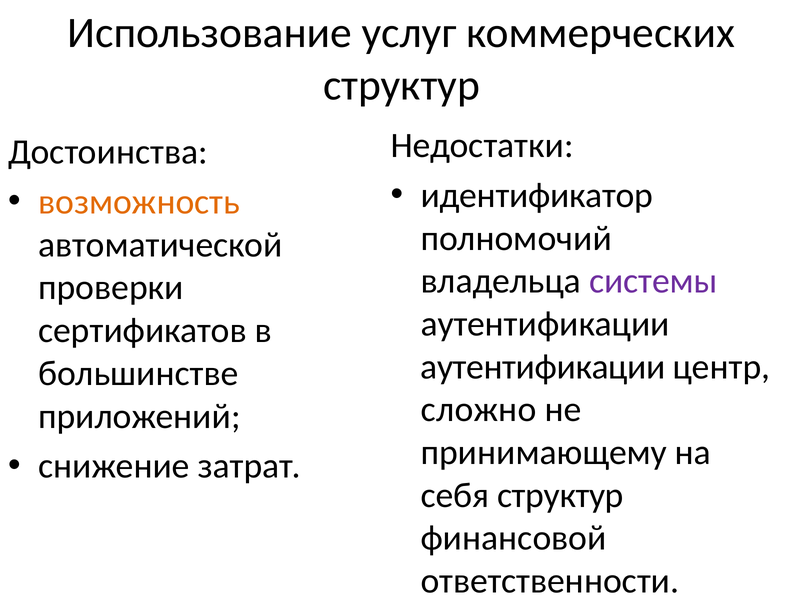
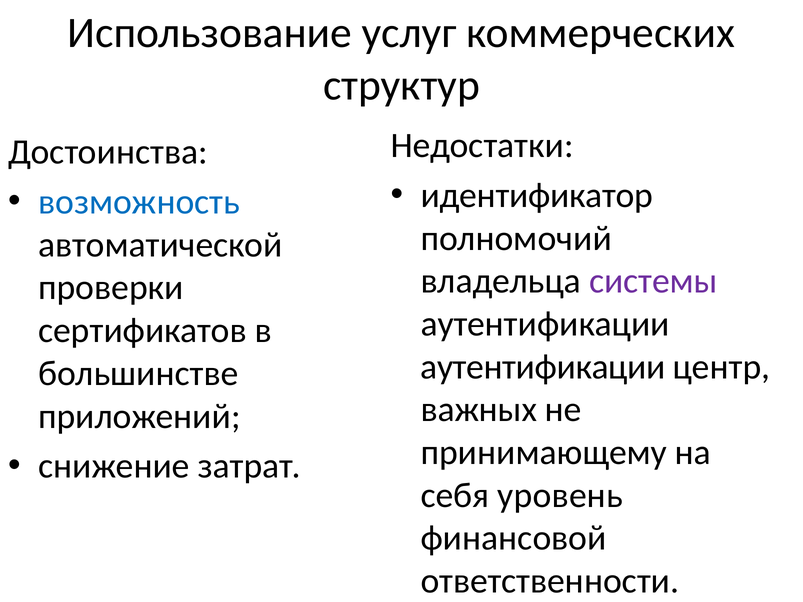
возможность colour: orange -> blue
сложно: сложно -> важных
себя структур: структур -> уровень
